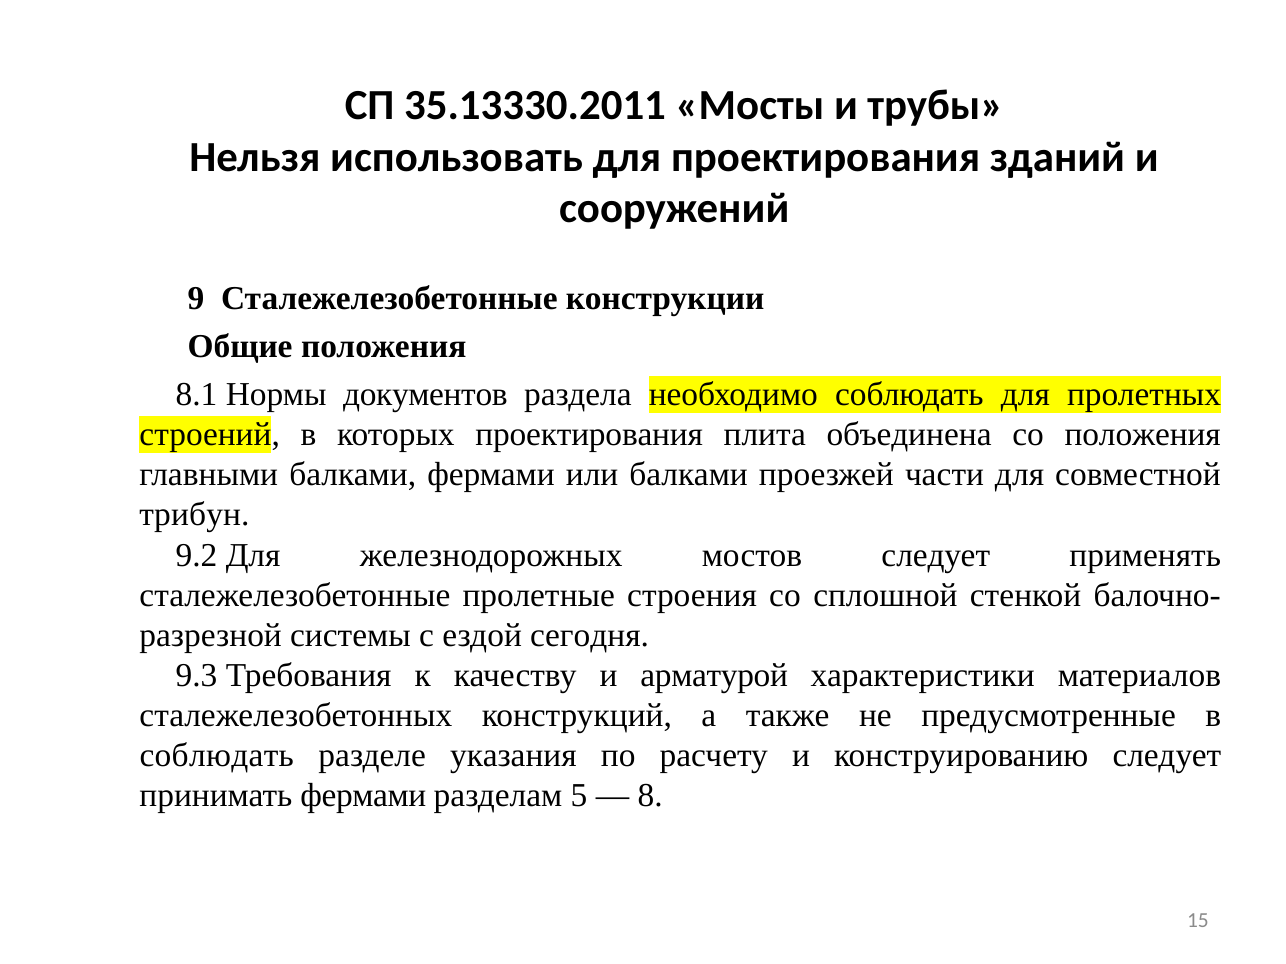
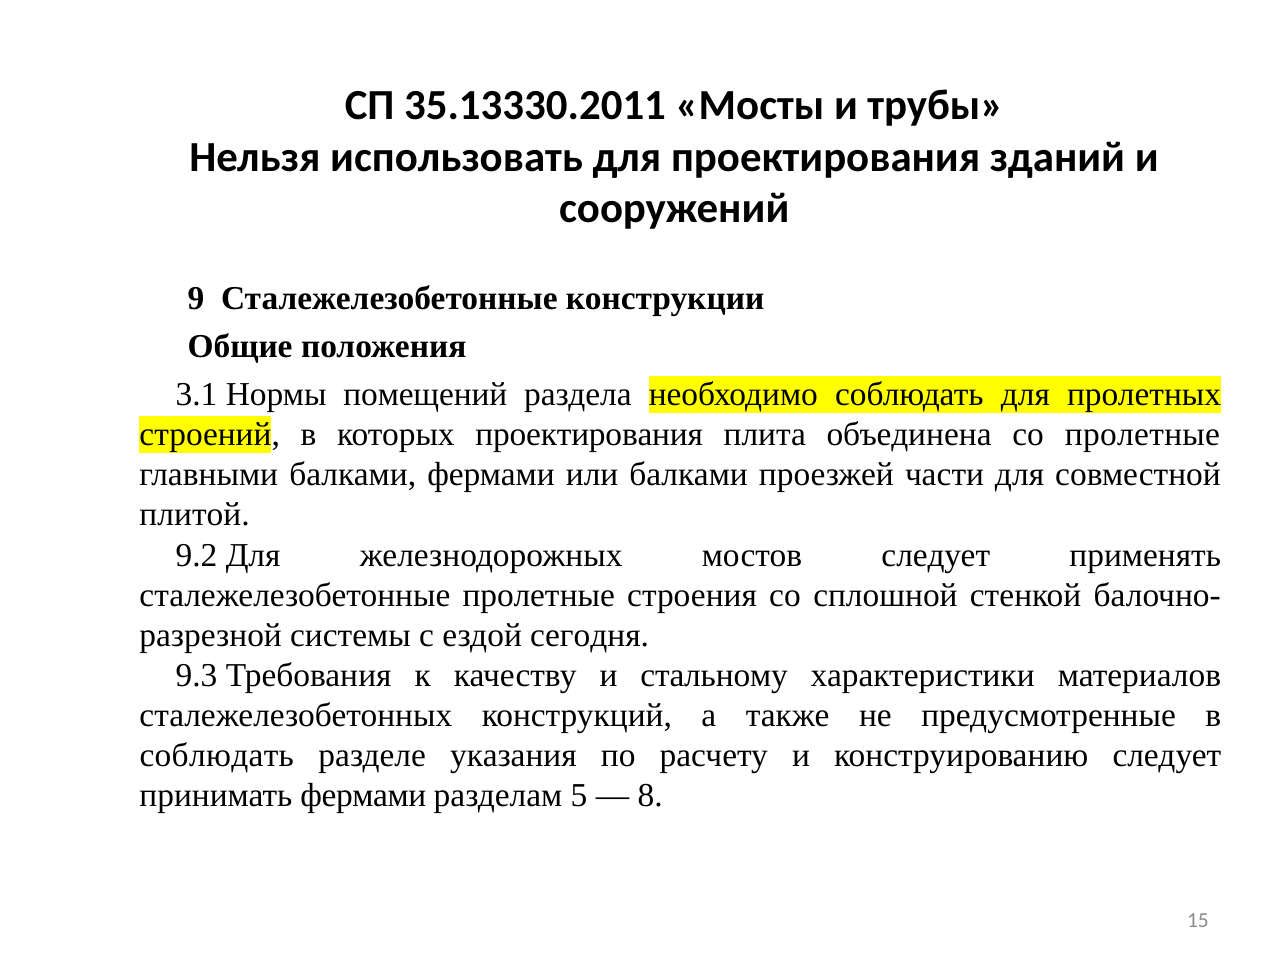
8.1: 8.1 -> 3.1
документов: документов -> помещений
со положения: положения -> пролетные
трибун: трибун -> плитой
арматурой: арматурой -> стальному
